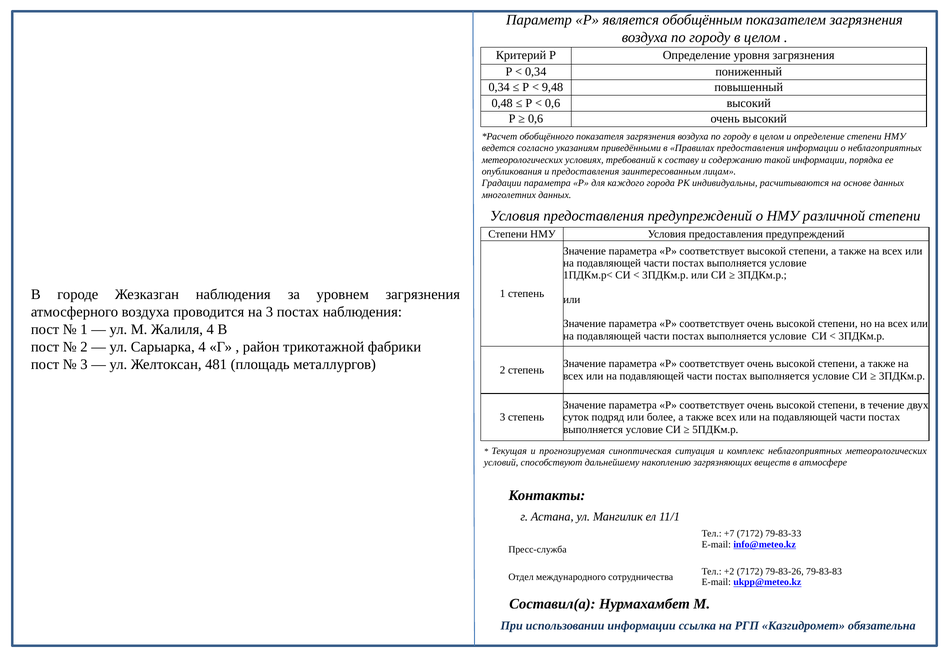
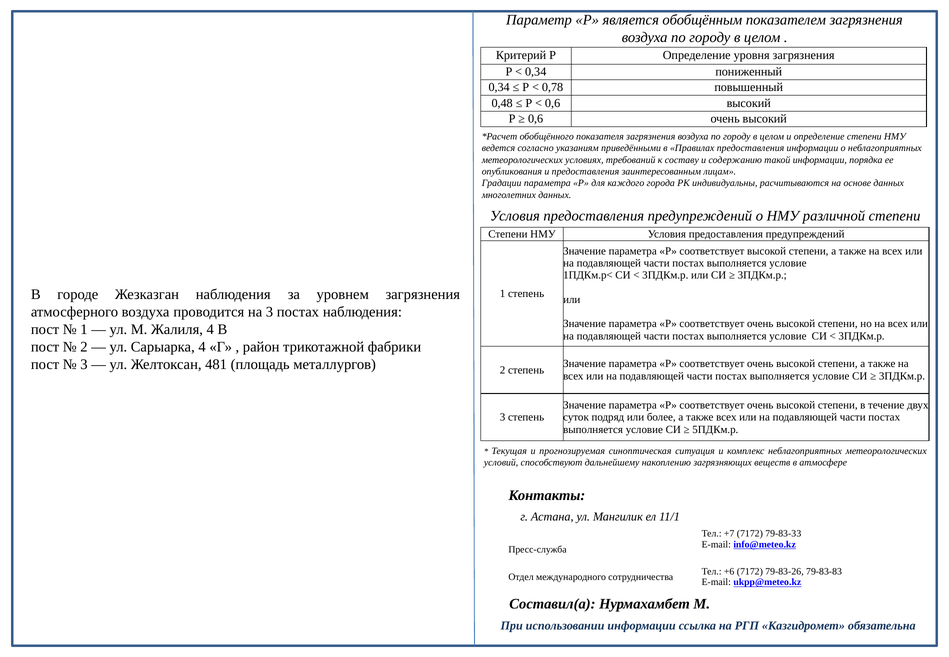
9,48: 9,48 -> 0,78
+2: +2 -> +6
